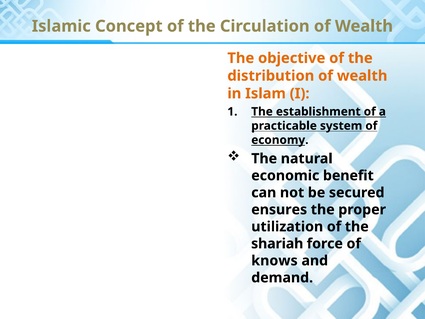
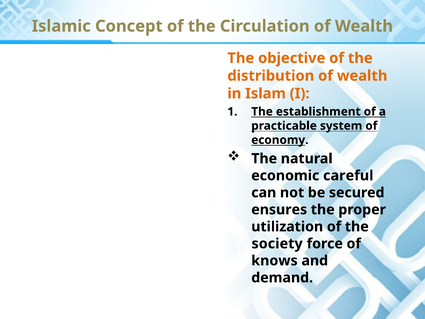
benefit: benefit -> careful
shariah: shariah -> society
